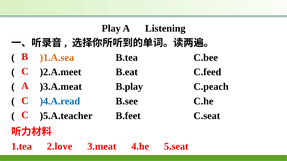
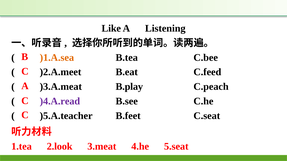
Play: Play -> Like
)4.A.read colour: blue -> purple
2.love: 2.love -> 2.look
